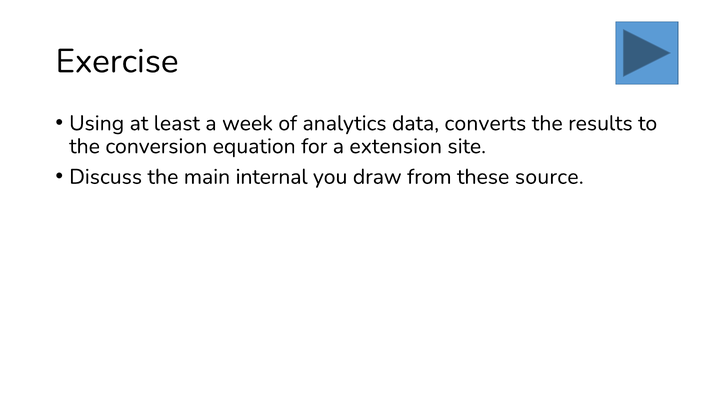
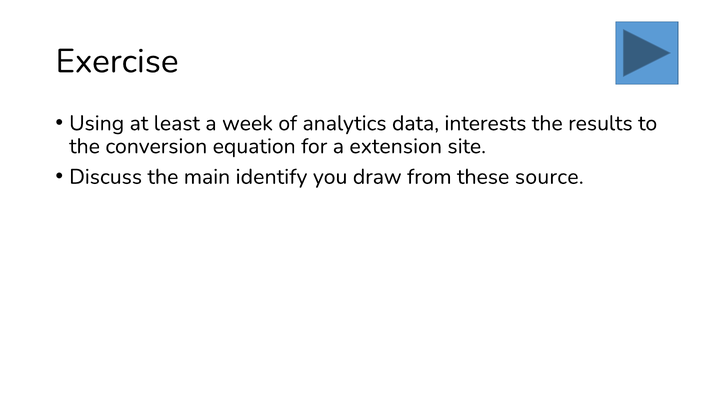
converts: converts -> interests
internal: internal -> identify
